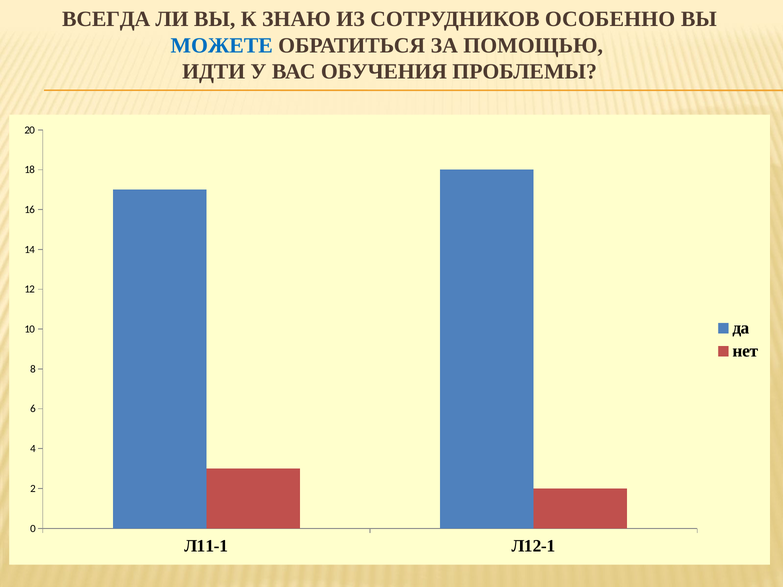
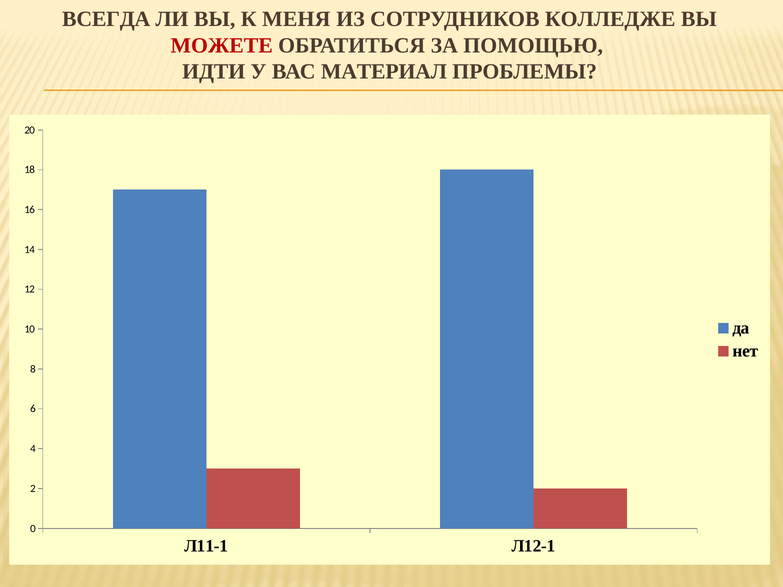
ЗНАЮ: ЗНАЮ -> МЕНЯ
ОСОБЕННО: ОСОБЕННО -> КОЛЛЕДЖЕ
МОЖЕТЕ colour: blue -> red
ОБУЧЕНИЯ: ОБУЧЕНИЯ -> МАТЕРИАЛ
